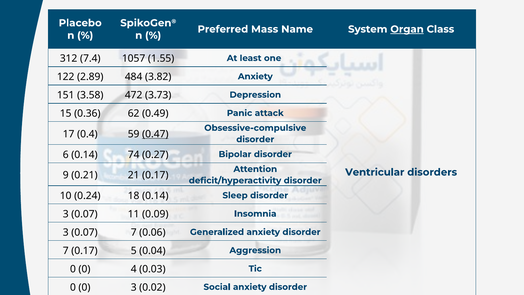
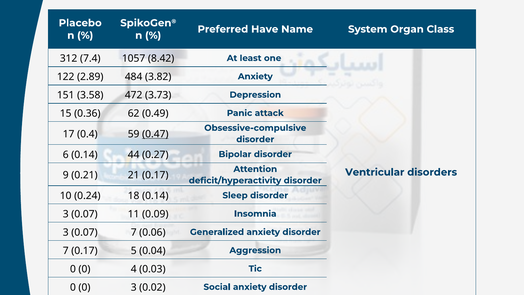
Mass: Mass -> Have
Organ underline: present -> none
1.55: 1.55 -> 8.42
74: 74 -> 44
